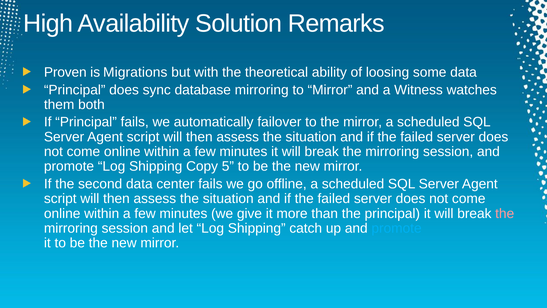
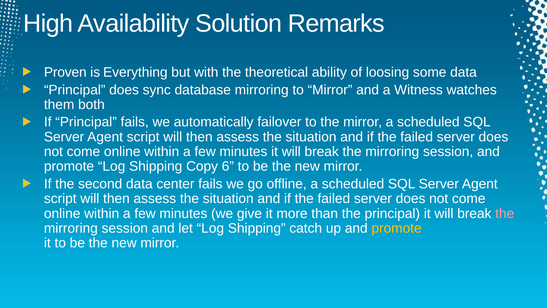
Migrations: Migrations -> Everything
5: 5 -> 6
promote at (397, 228) colour: light blue -> yellow
